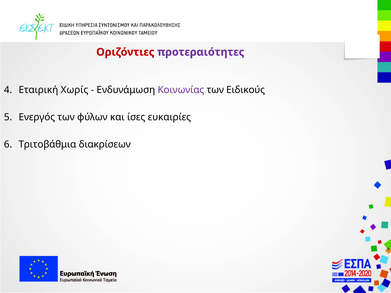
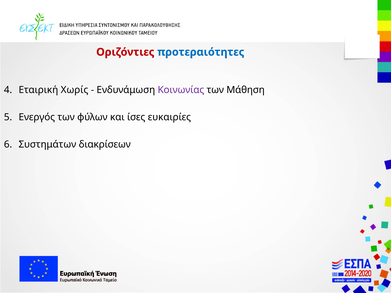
προτεραιότητες colour: purple -> blue
Ειδικούς: Ειδικούς -> Μάθηση
Τριτοβάθμια: Τριτοβάθμια -> Συστημάτων
